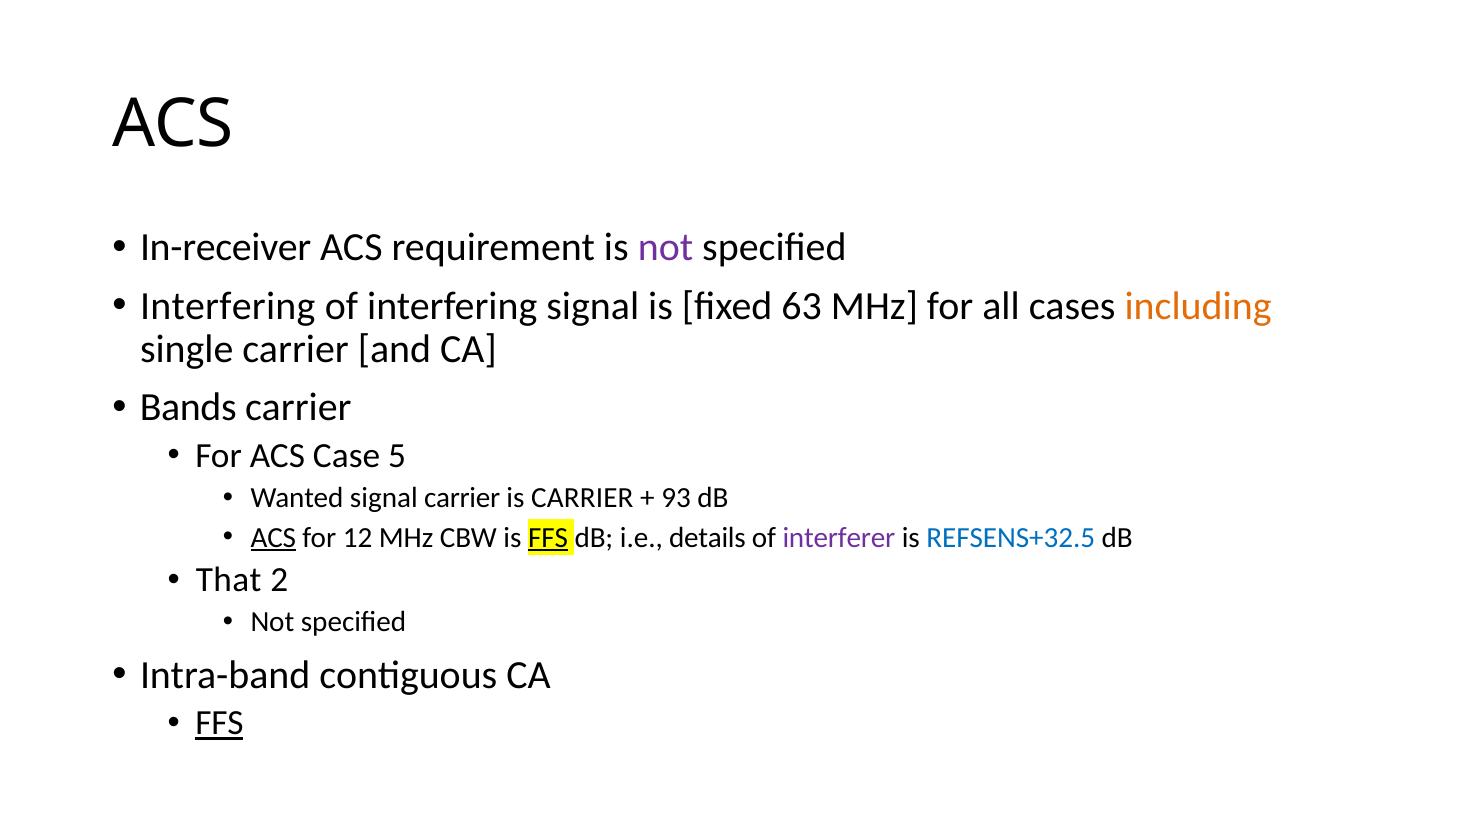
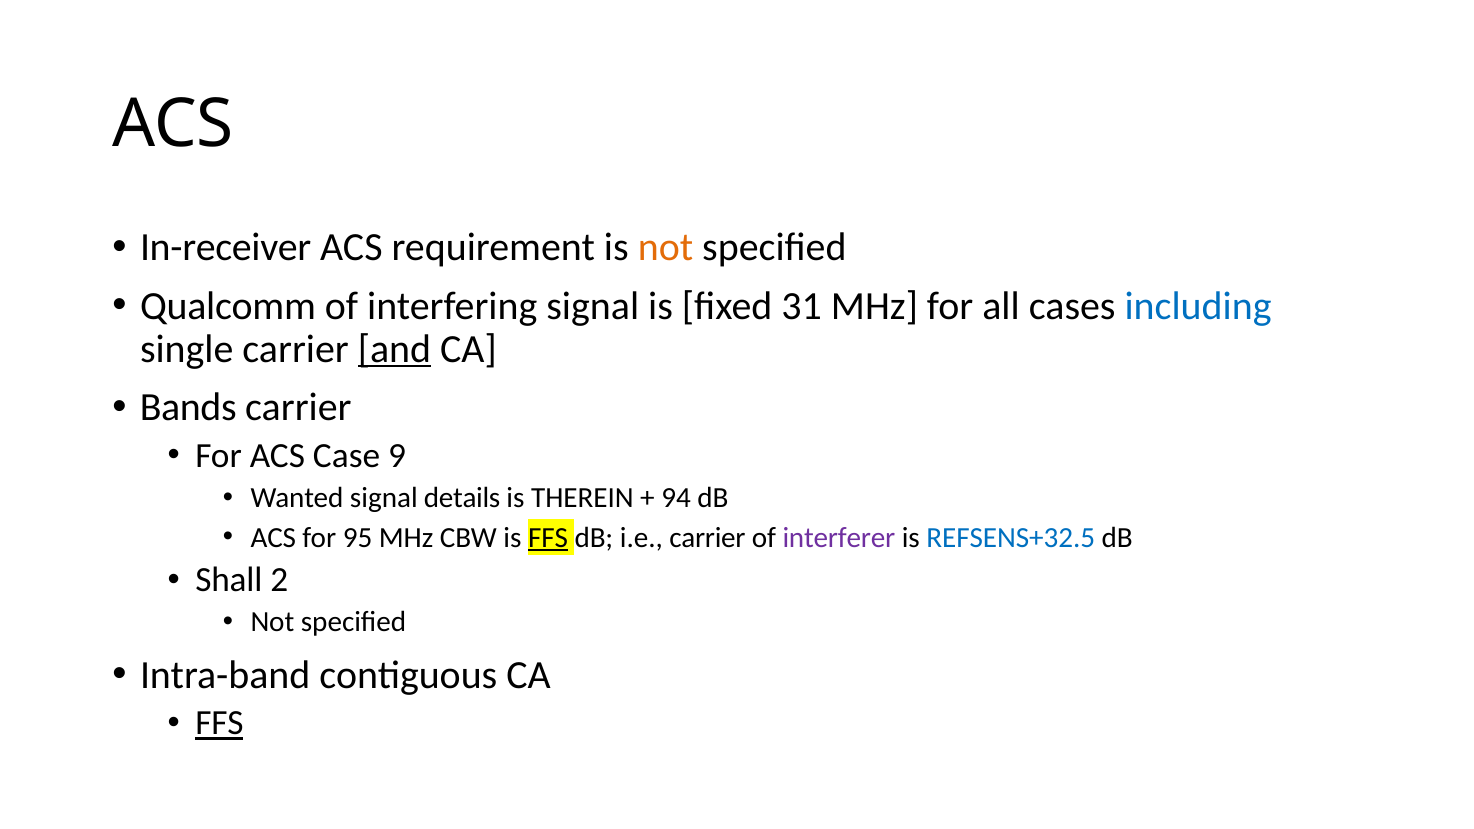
not at (665, 248) colour: purple -> orange
Interfering at (228, 306): Interfering -> Qualcomm
63: 63 -> 31
including colour: orange -> blue
and underline: none -> present
5: 5 -> 9
signal carrier: carrier -> details
is CARRIER: CARRIER -> THEREIN
93: 93 -> 94
ACS at (273, 538) underline: present -> none
12: 12 -> 95
i.e details: details -> carrier
That: That -> Shall
